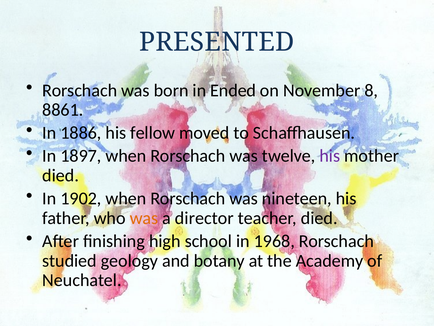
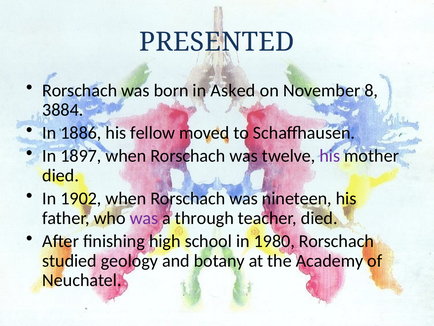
Ended: Ended -> Asked
8861: 8861 -> 3884
was at (144, 218) colour: orange -> purple
director: director -> through
1968: 1968 -> 1980
